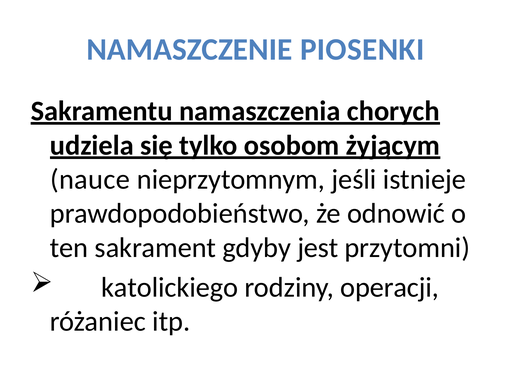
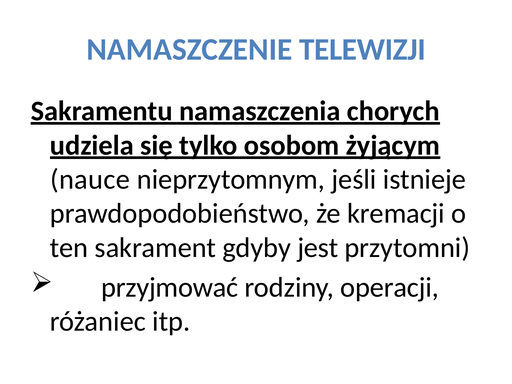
PIOSENKI: PIOSENKI -> TELEWIZJI
odnowić: odnowić -> kremacji
katolickiego: katolickiego -> przyjmować
